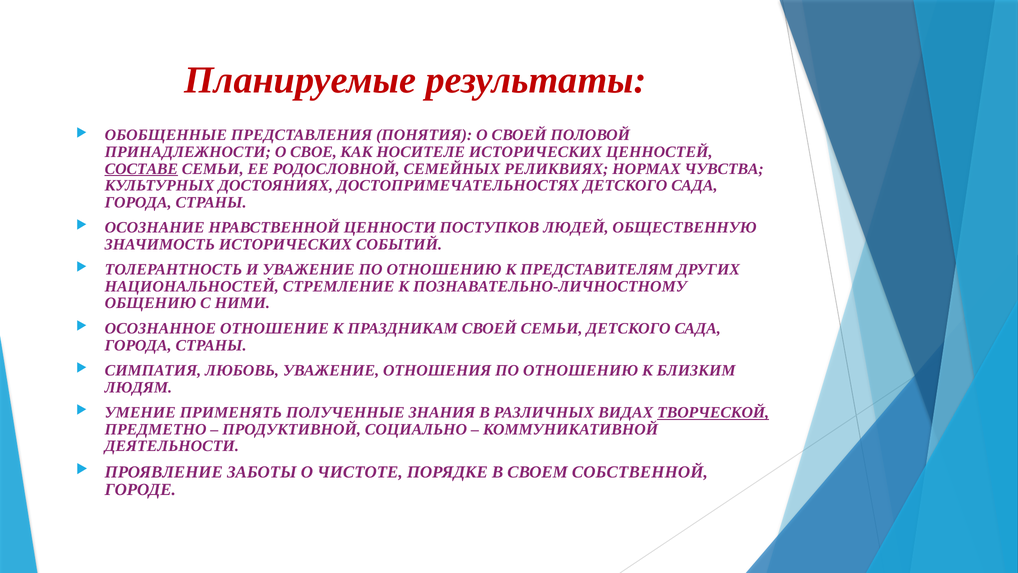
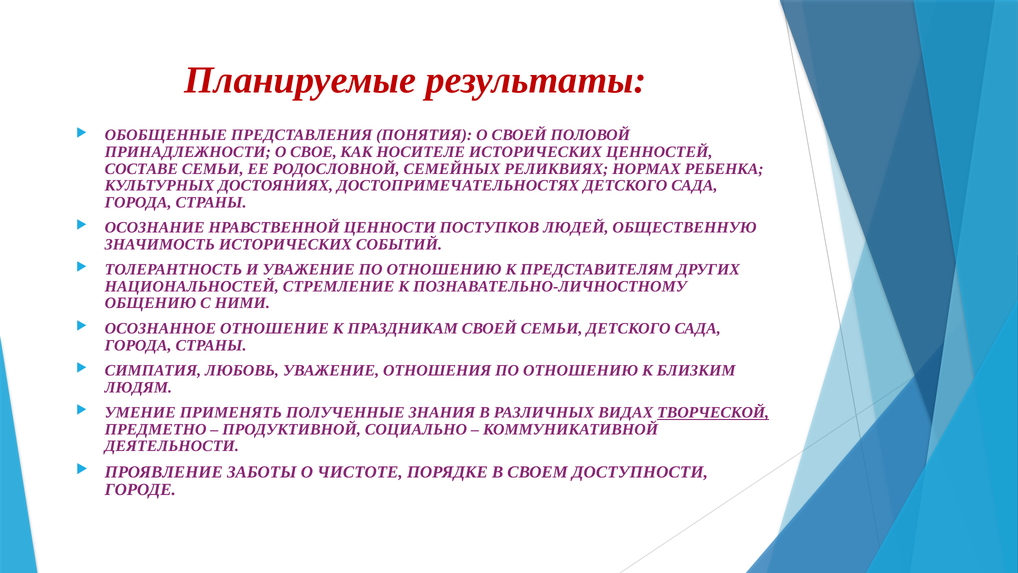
СОСТАВЕ underline: present -> none
ЧУВСТВА: ЧУВСТВА -> РЕБЕНКА
СОБСТВЕННОЙ: СОБСТВЕННОЙ -> ДОСТУПНОСТИ
